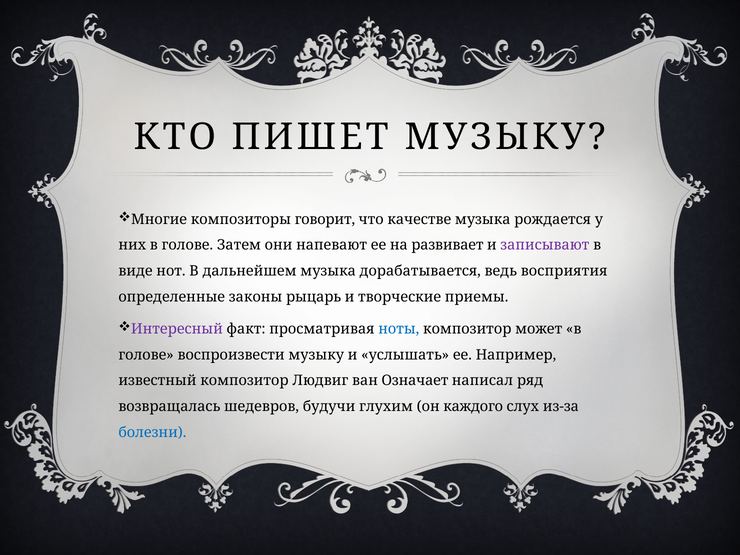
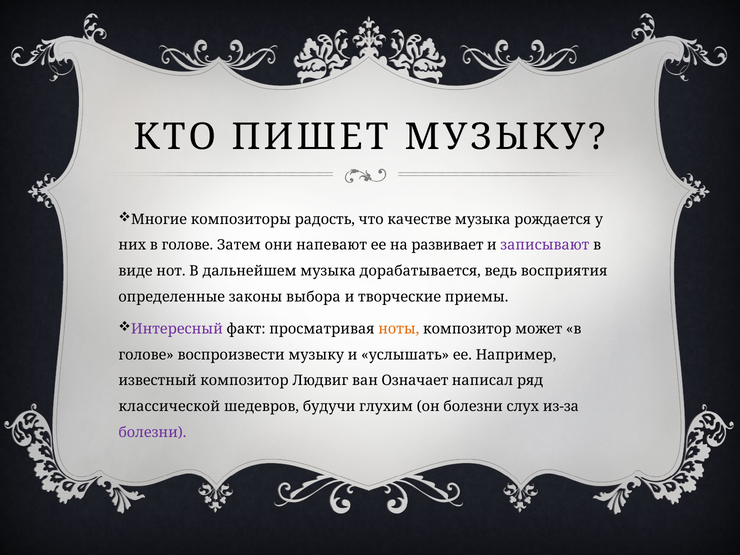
говорит: говорит -> радость
рыцарь: рыцарь -> выбора
ноты colour: blue -> orange
возвращалась: возвращалась -> классической
он каждого: каждого -> болезни
болезни at (152, 432) colour: blue -> purple
